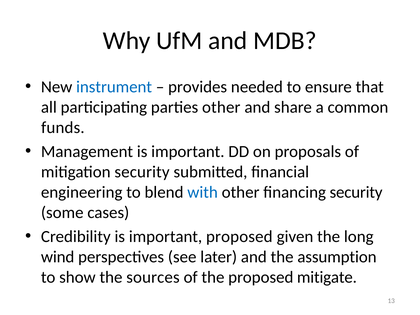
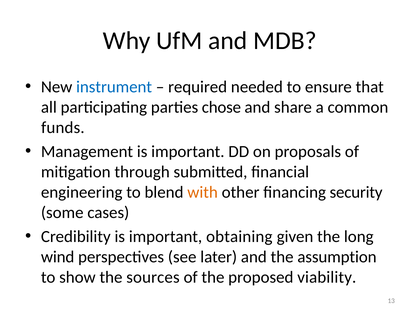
provides: provides -> required
parties other: other -> chose
mitigation security: security -> through
with colour: blue -> orange
important proposed: proposed -> obtaining
mitigate: mitigate -> viability
